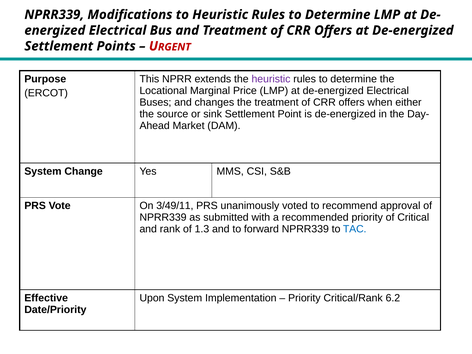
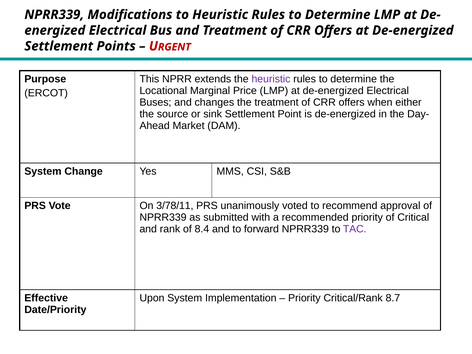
3/49/11: 3/49/11 -> 3/78/11
1.3: 1.3 -> 8.4
TAC colour: blue -> purple
6.2: 6.2 -> 8.7
